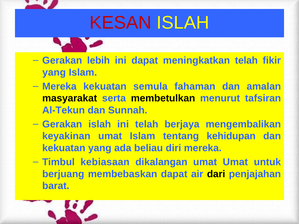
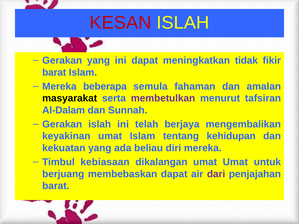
Gerakan lebih: lebih -> yang
meningkatkan telah: telah -> tidak
yang at (54, 72): yang -> barat
Mereka kekuatan: kekuatan -> beberapa
membetulkan colour: black -> purple
Al-Tekun: Al-Tekun -> Al-Dalam
dari colour: black -> purple
